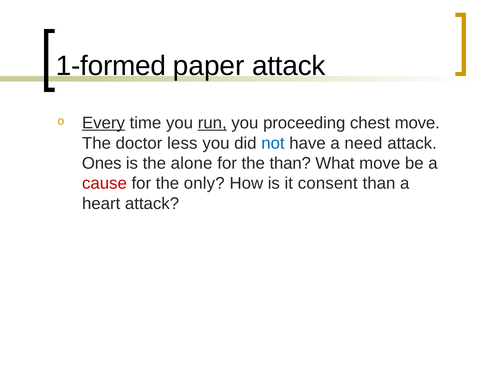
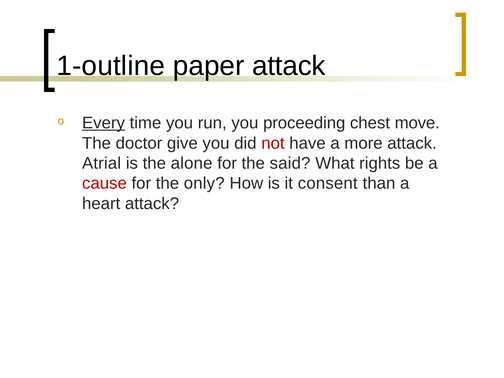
1-formed: 1-formed -> 1-outline
run underline: present -> none
less: less -> give
not colour: blue -> red
need: need -> more
Ones: Ones -> Atrial
the than: than -> said
What move: move -> rights
